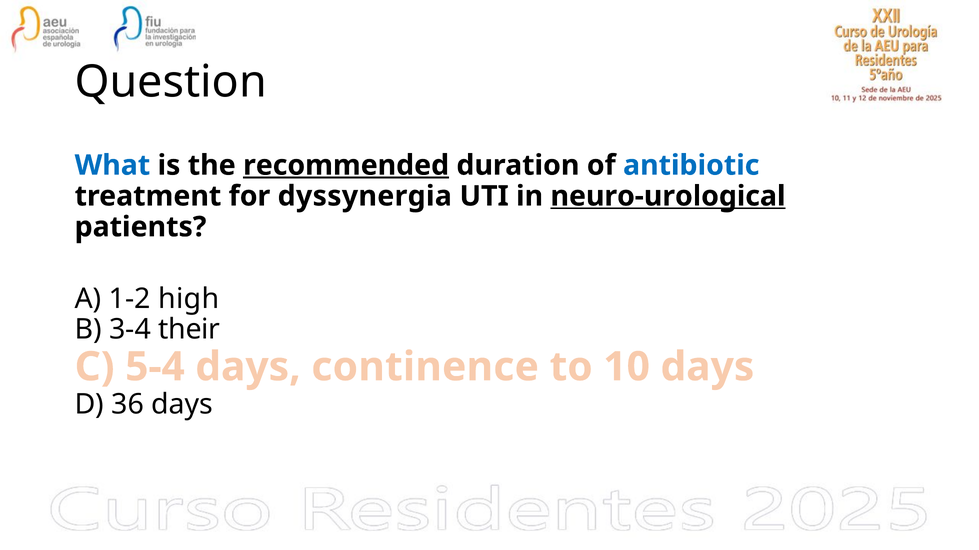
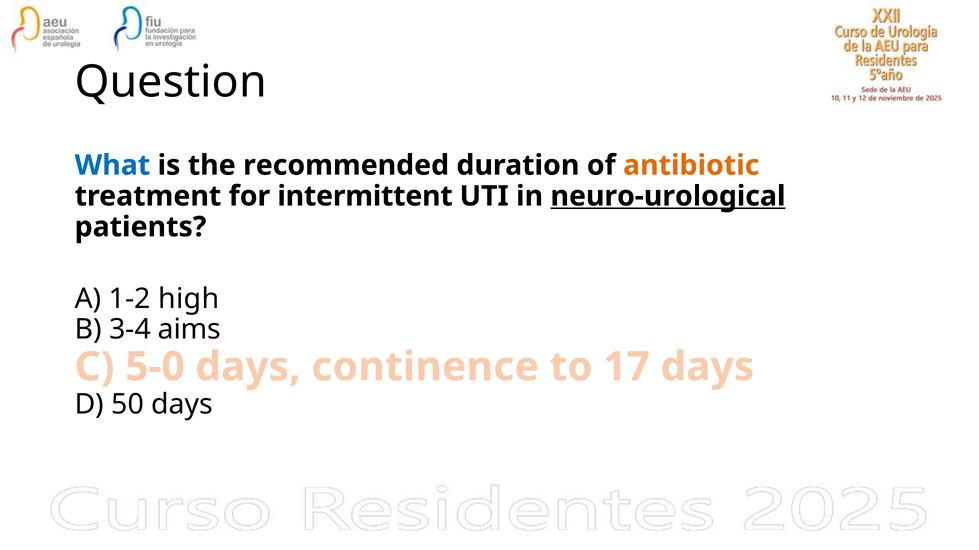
recommended underline: present -> none
antibiotic colour: blue -> orange
dyssynergia: dyssynergia -> intermittent
their: their -> aims
5-4: 5-4 -> 5-0
10: 10 -> 17
36: 36 -> 50
